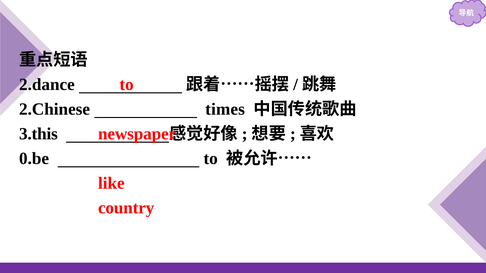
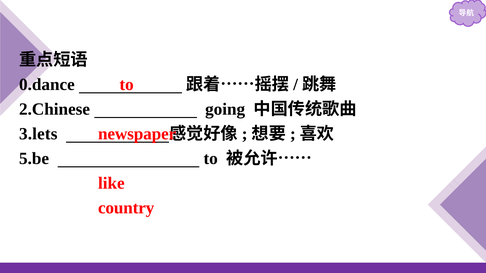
2.dance: 2.dance -> 0.dance
times: times -> going
3.this: 3.this -> 3.lets
0.be: 0.be -> 5.be
